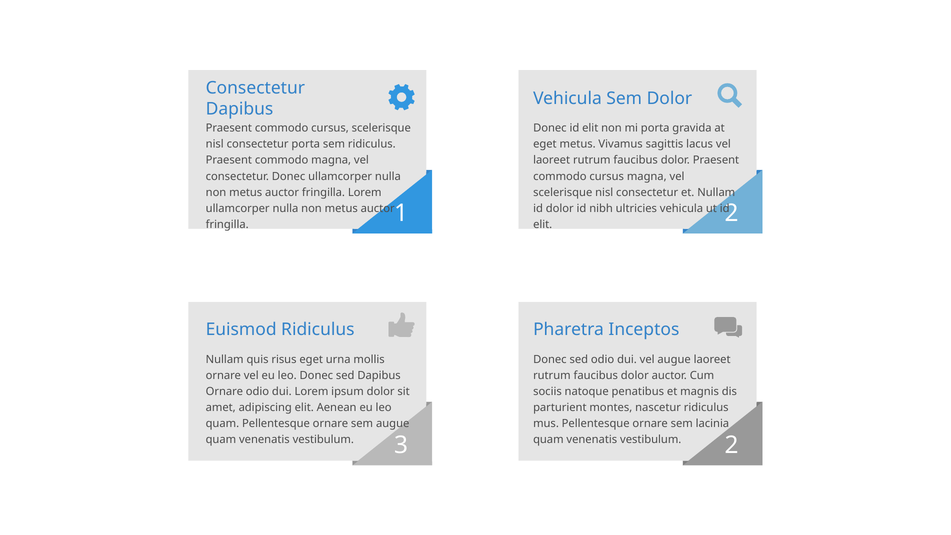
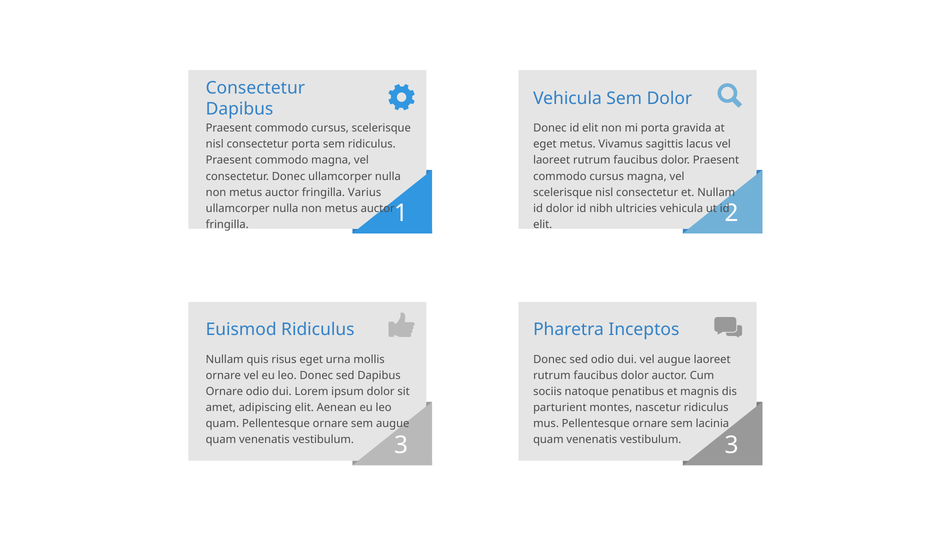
fringilla Lorem: Lorem -> Varius
vestibulum 2: 2 -> 3
